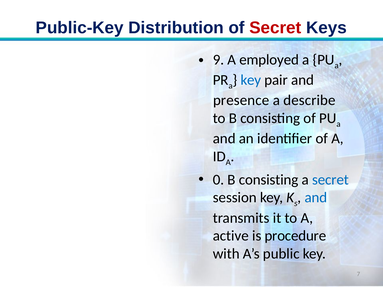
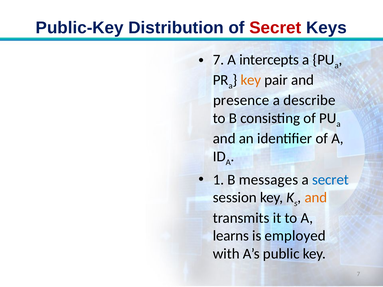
9 at (218, 60): 9 -> 7
employed: employed -> intercepts
key at (251, 80) colour: blue -> orange
0: 0 -> 1
consisting at (269, 180): consisting -> messages
and at (316, 198) colour: blue -> orange
active: active -> learns
procedure: procedure -> employed
